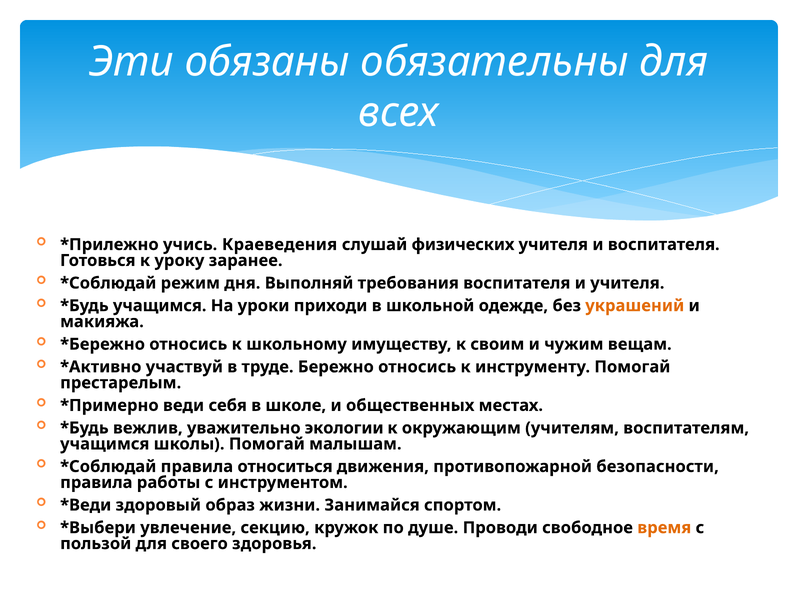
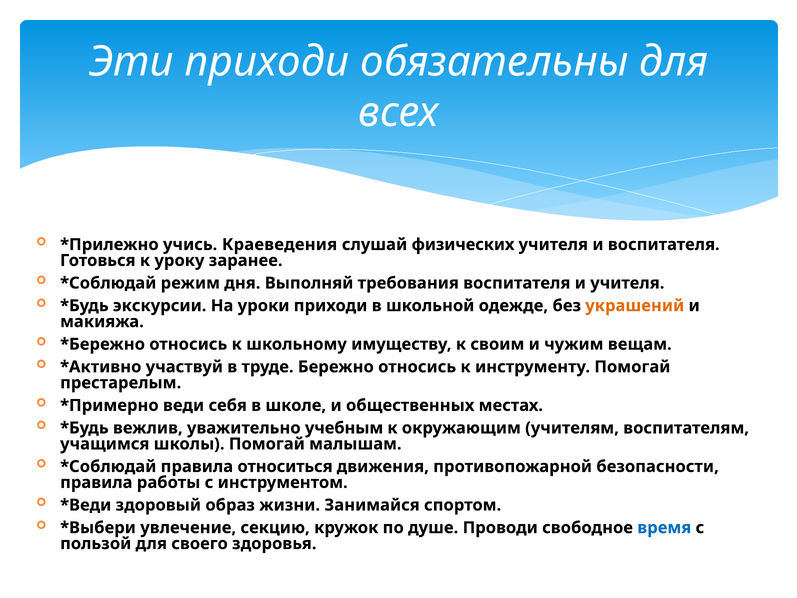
Эти обязаны: обязаны -> приходи
учащимся at (160, 306): учащимся -> экскурсии
экологии: экологии -> учебным
время colour: orange -> blue
